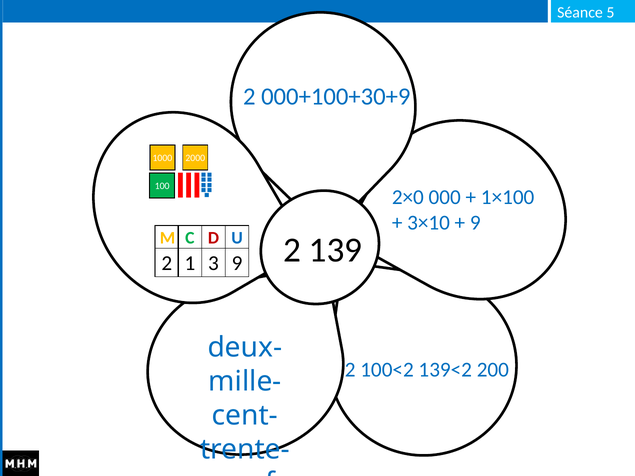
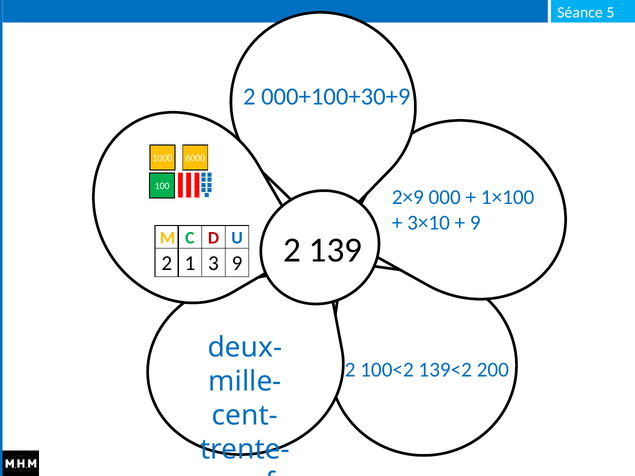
2000: 2000 -> 6000
2×0: 2×0 -> 2×9
